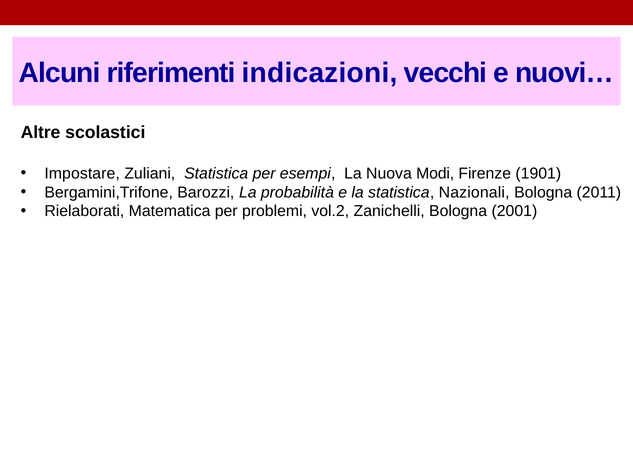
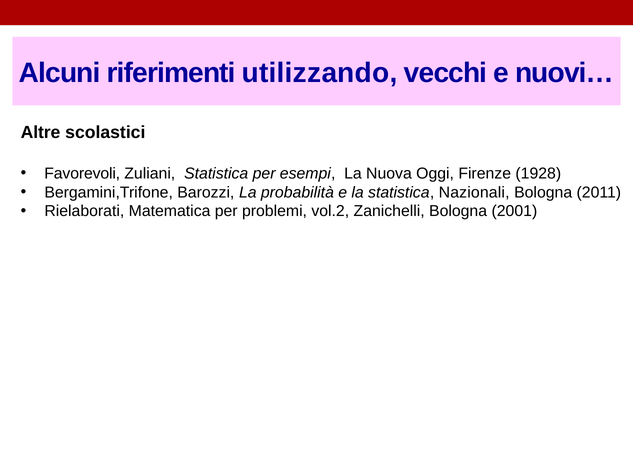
indicazioni: indicazioni -> utilizzando
Impostare: Impostare -> Favorevoli
Modi: Modi -> Oggi
1901: 1901 -> 1928
